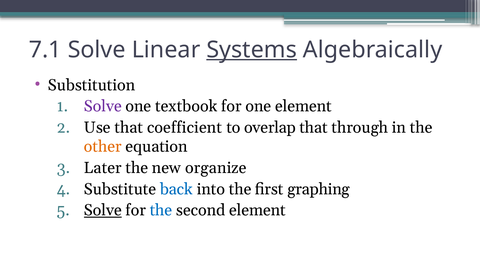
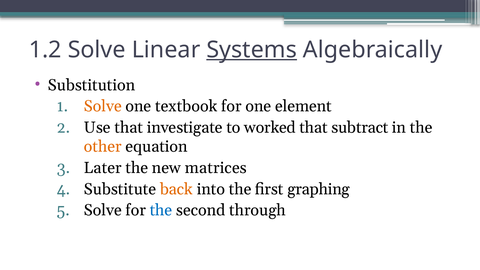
7.1: 7.1 -> 1.2
Solve at (103, 106) colour: purple -> orange
coefficient: coefficient -> investigate
overlap: overlap -> worked
through: through -> subtract
organize: organize -> matrices
back colour: blue -> orange
Solve at (103, 210) underline: present -> none
second element: element -> through
